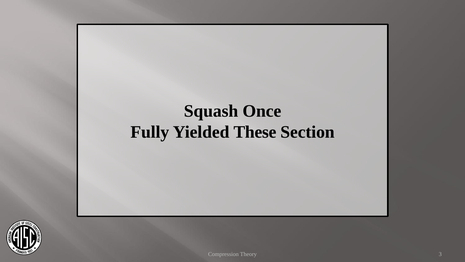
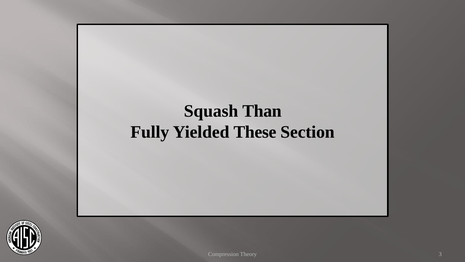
Once: Once -> Than
